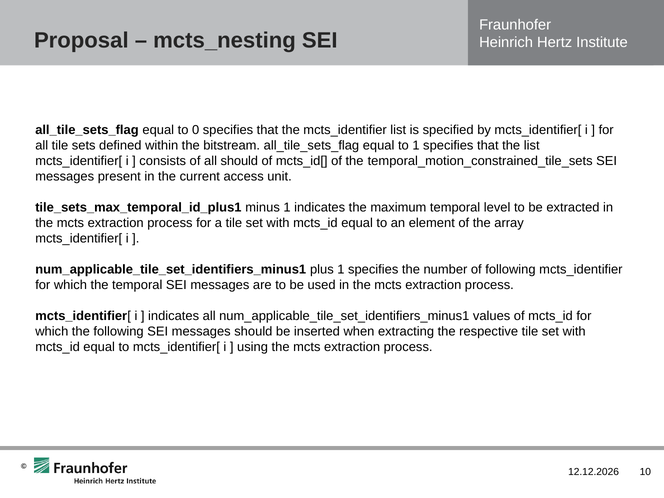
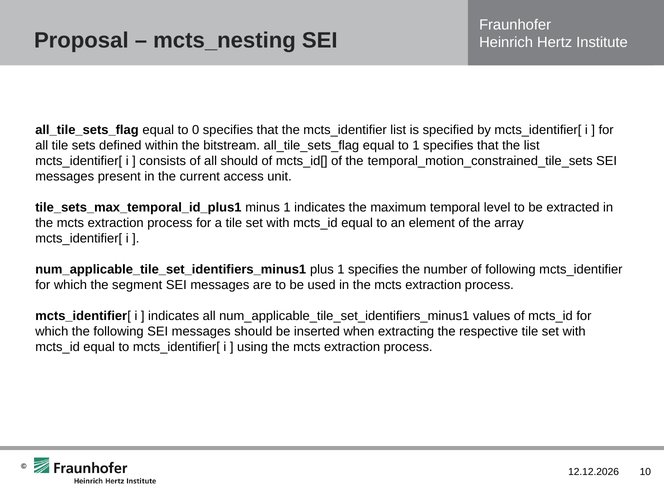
the temporal: temporal -> segment
